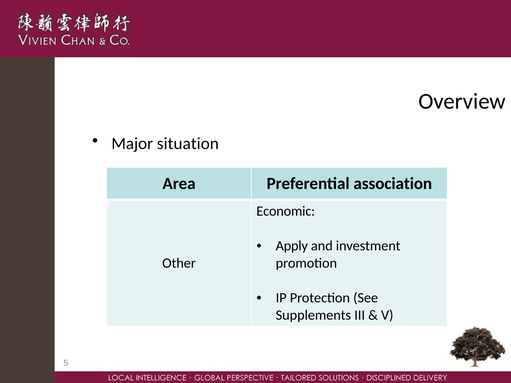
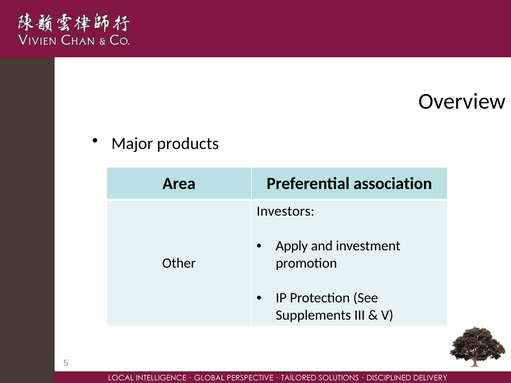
situation: situation -> products
Economic: Economic -> Investors
